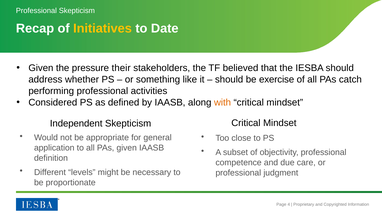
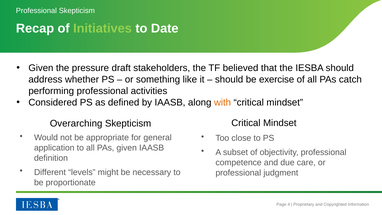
Initiatives colour: yellow -> light green
their: their -> draft
Independent: Independent -> Overarching
